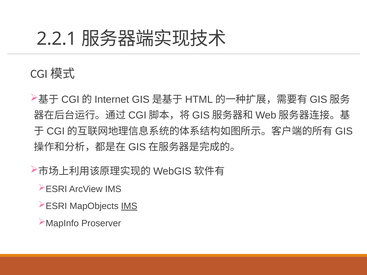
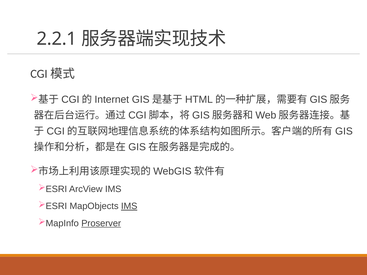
Proserver underline: none -> present
